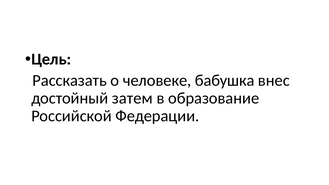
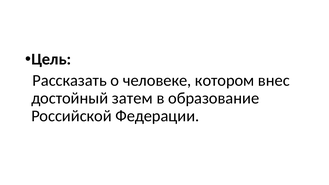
бабушка: бабушка -> котором
